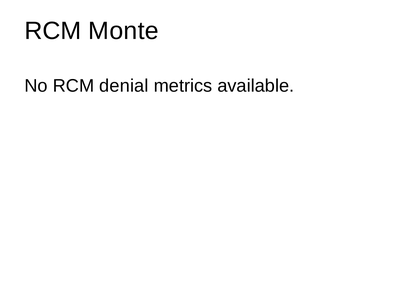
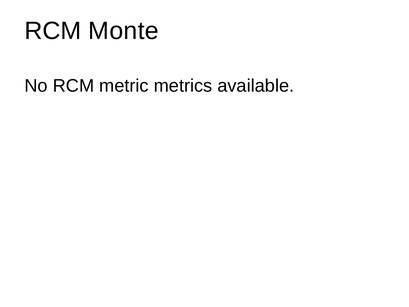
denial: denial -> metric
